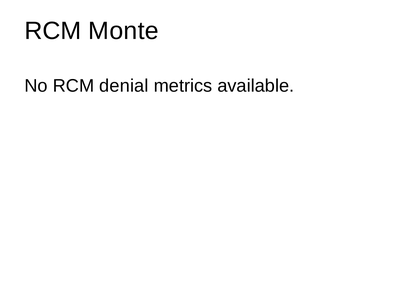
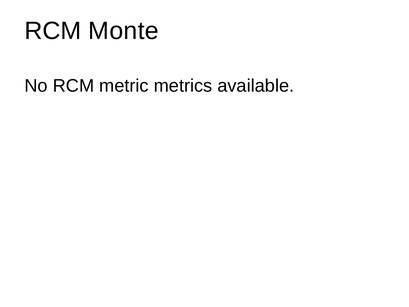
denial: denial -> metric
